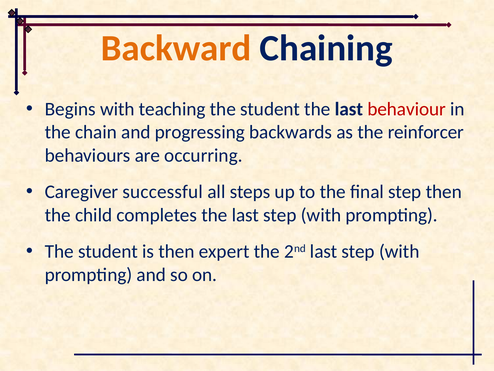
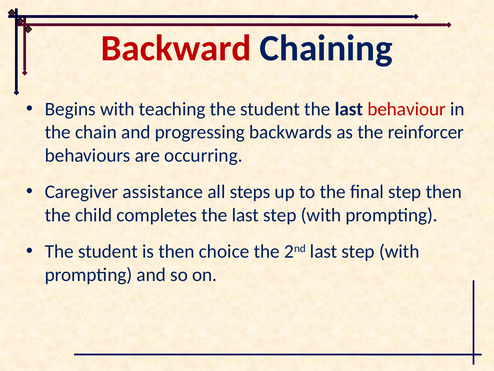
Backward colour: orange -> red
successful: successful -> assistance
expert: expert -> choice
